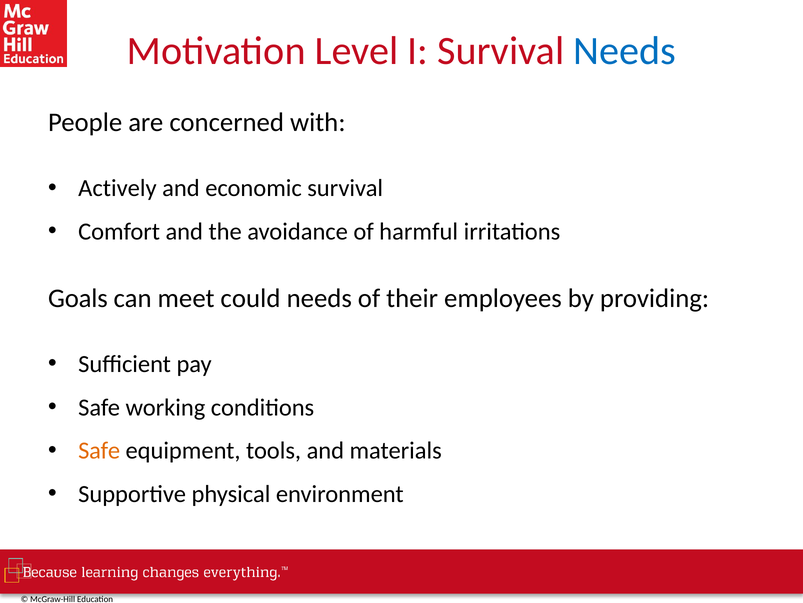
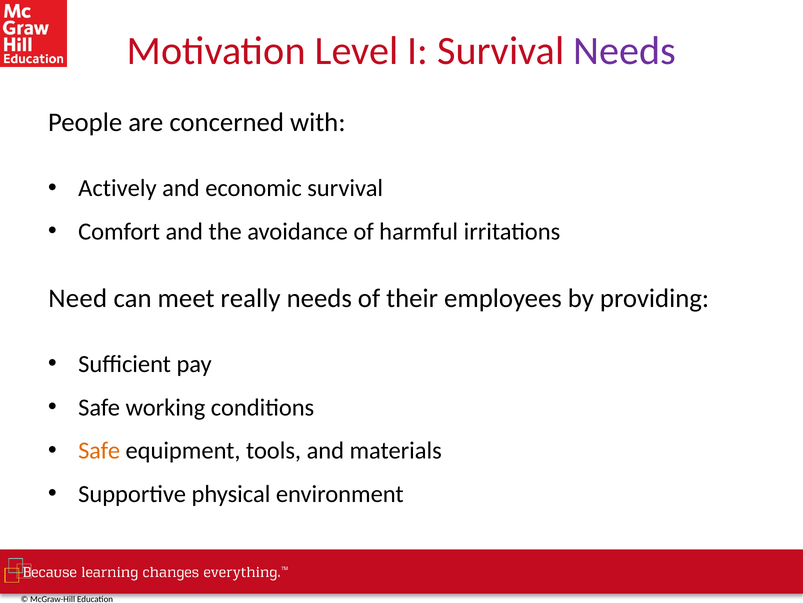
Needs at (625, 51) colour: blue -> purple
Goals: Goals -> Need
could: could -> really
